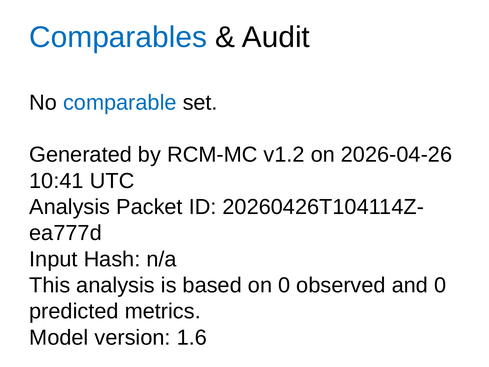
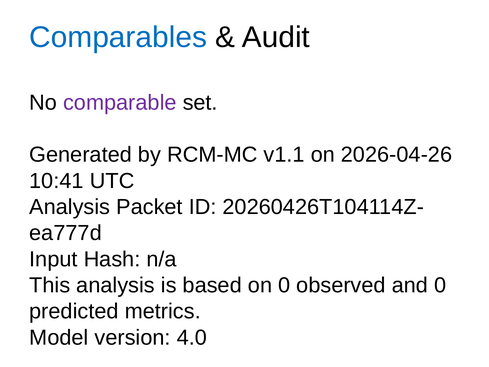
comparable colour: blue -> purple
v1.2: v1.2 -> v1.1
1.6: 1.6 -> 4.0
